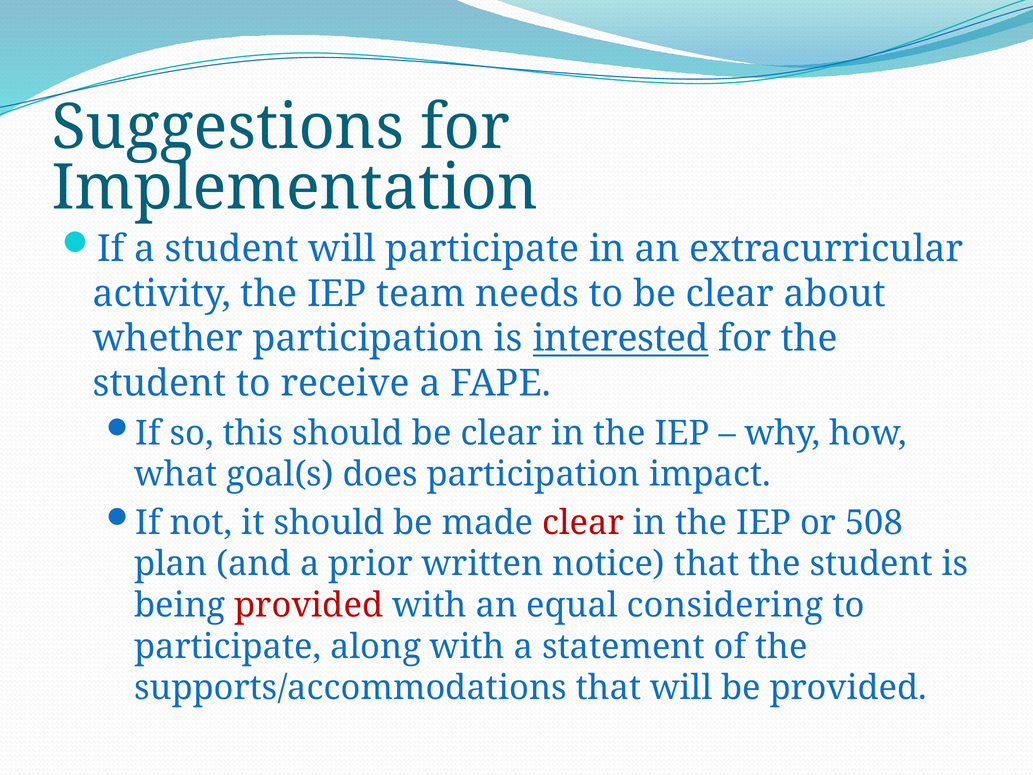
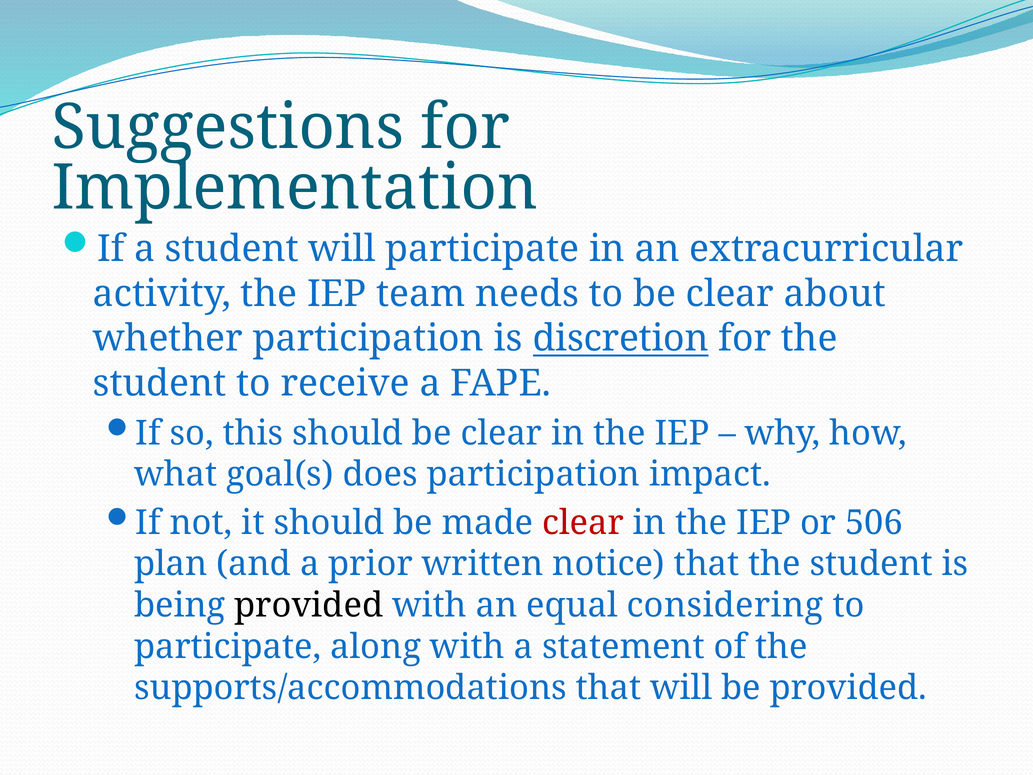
interested: interested -> discretion
508: 508 -> 506
provided at (309, 605) colour: red -> black
